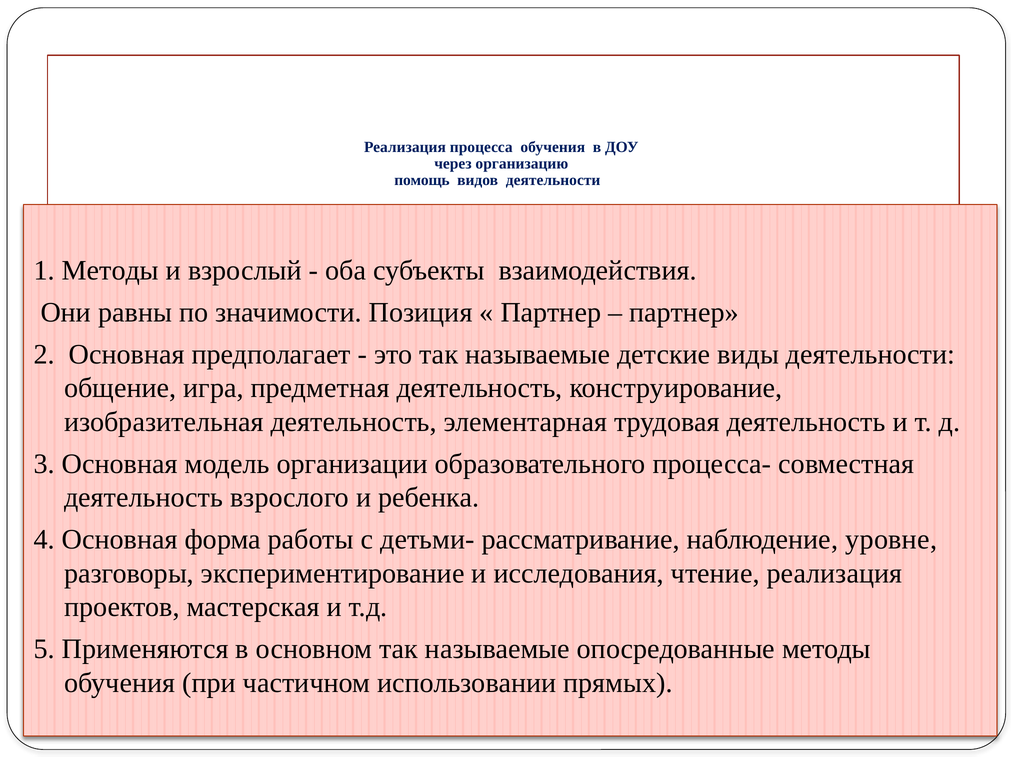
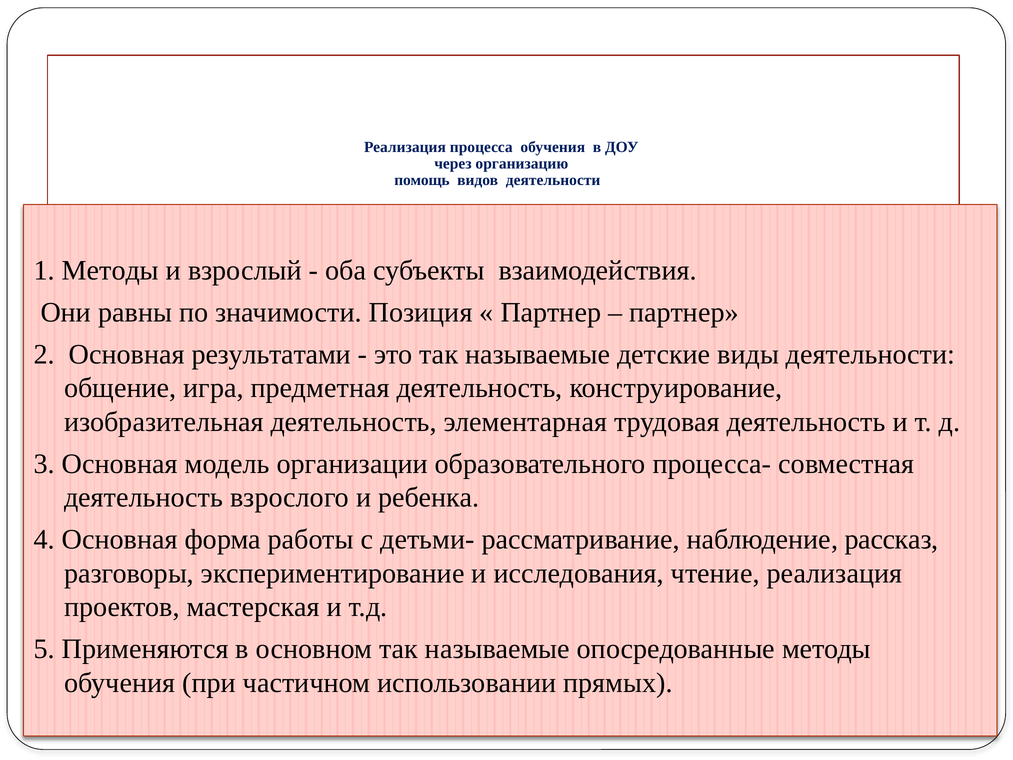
предполагает: предполагает -> результатами
уровне: уровне -> рассказ
